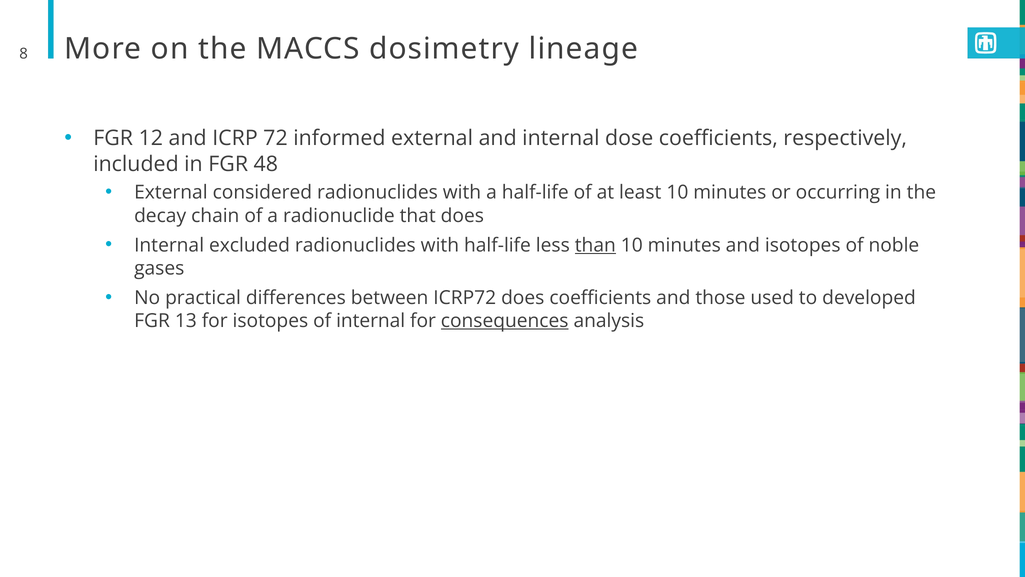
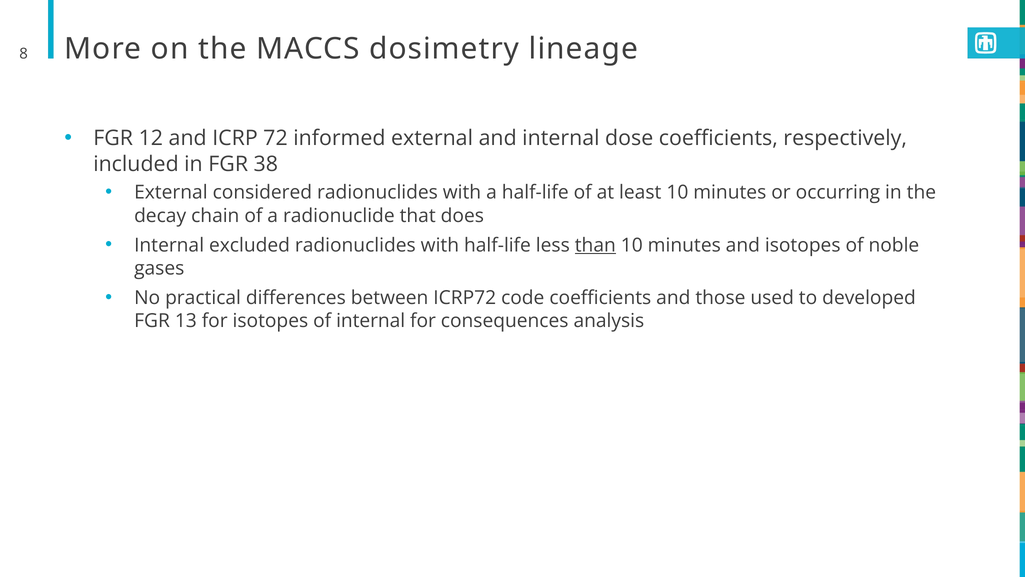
48: 48 -> 38
ICRP72 does: does -> code
consequences underline: present -> none
